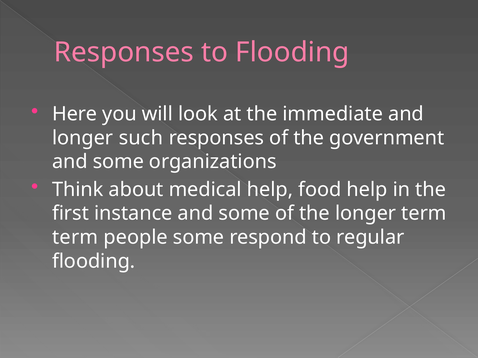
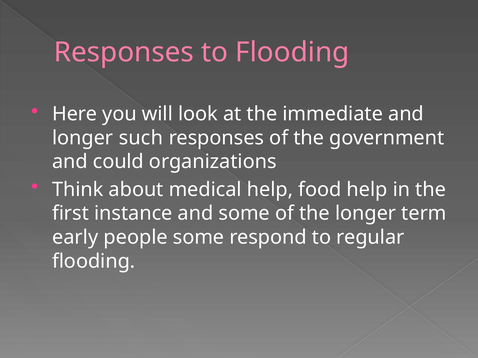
some at (118, 162): some -> could
term at (75, 238): term -> early
